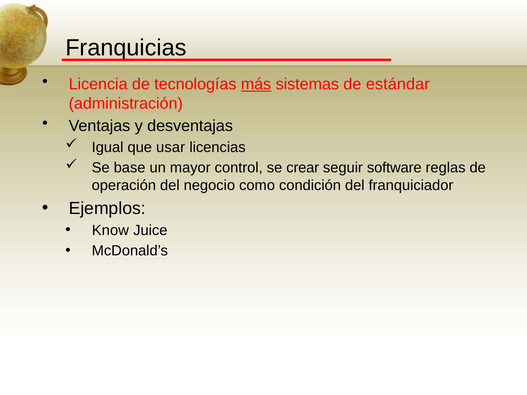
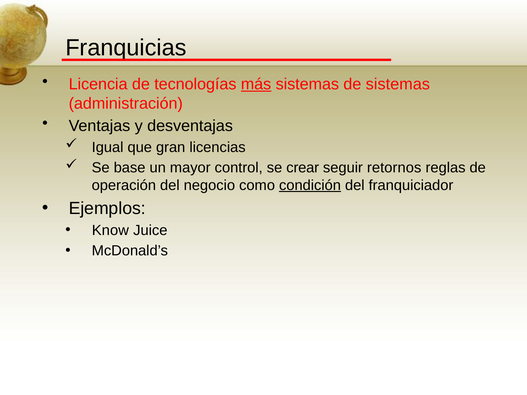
de estándar: estándar -> sistemas
usar: usar -> gran
software: software -> retornos
condición underline: none -> present
